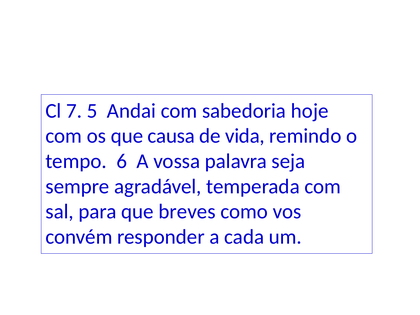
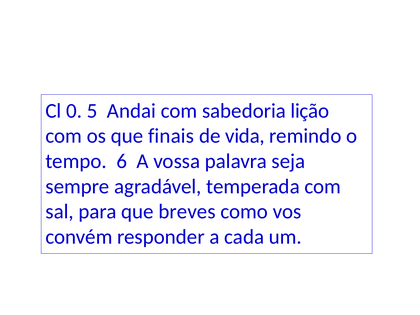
7: 7 -> 0
hoje: hoje -> lição
causa: causa -> finais
